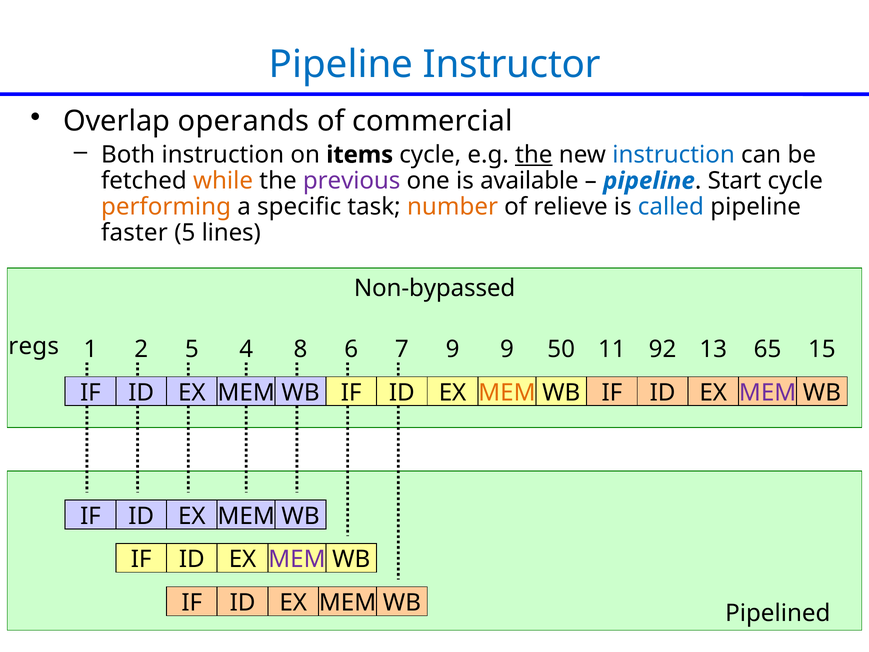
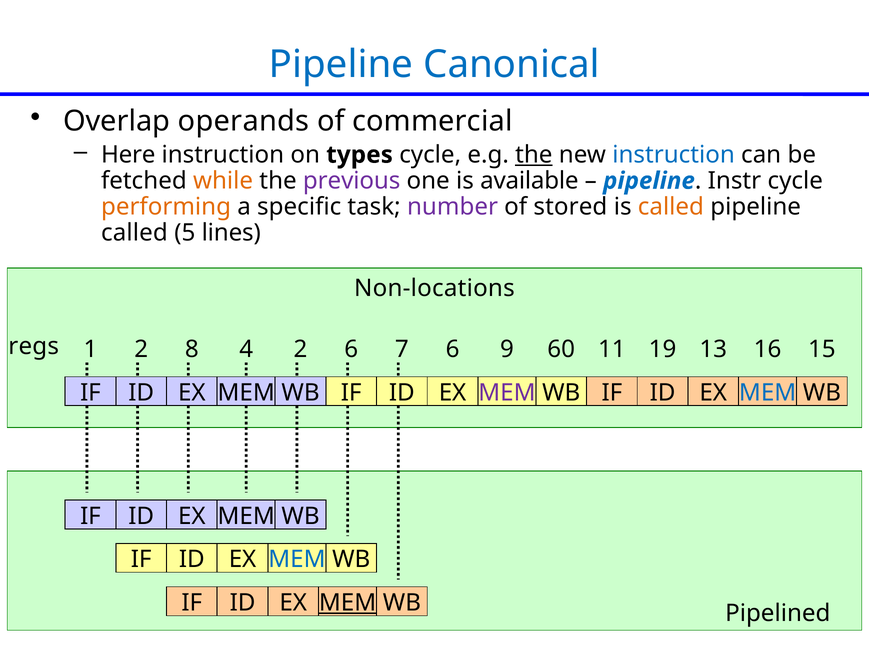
Instructor: Instructor -> Canonical
Both: Both -> Here
items: items -> types
Start: Start -> Instr
number colour: orange -> purple
relieve: relieve -> stored
called at (671, 207) colour: blue -> orange
faster at (134, 233): faster -> called
Non-bypassed: Non-bypassed -> Non-locations
2 5: 5 -> 8
4 8: 8 -> 2
7 9: 9 -> 6
50: 50 -> 60
92: 92 -> 19
65: 65 -> 16
MEM at (507, 393) colour: orange -> purple
MEM at (768, 393) colour: purple -> blue
MEM at (297, 559) colour: purple -> blue
MEM at (348, 603) underline: none -> present
